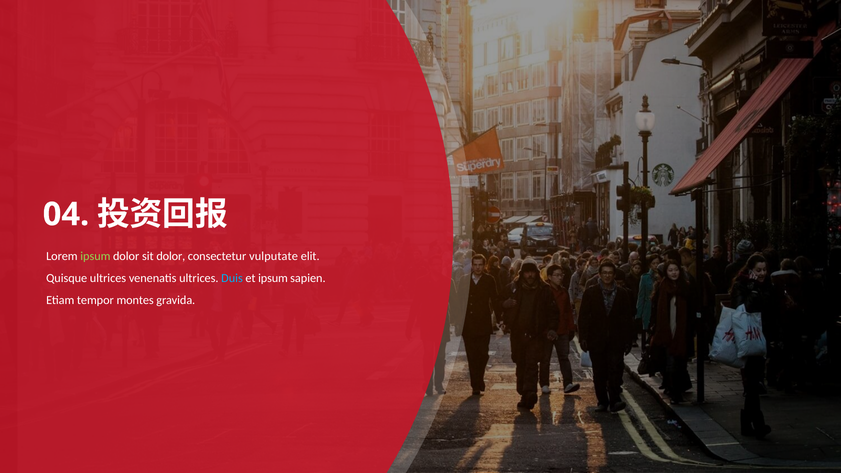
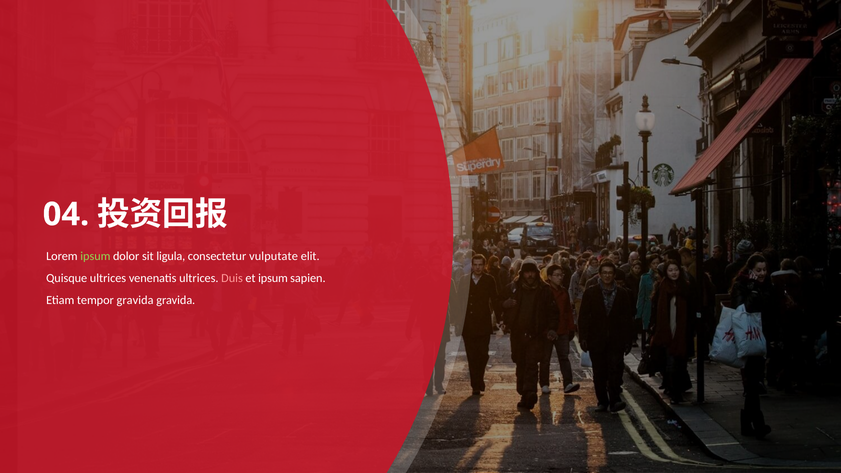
sit dolor: dolor -> ligula
Duis colour: light blue -> pink
tempor montes: montes -> gravida
